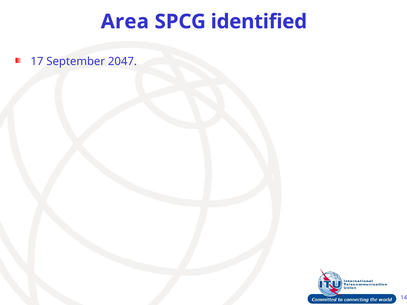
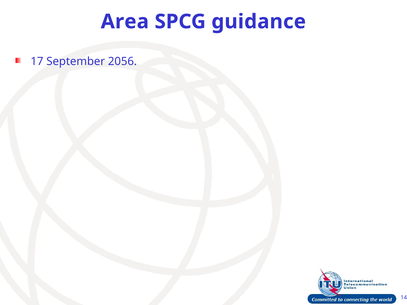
identified: identified -> guidance
2047: 2047 -> 2056
